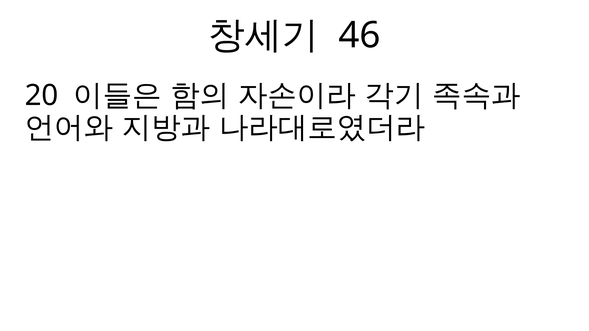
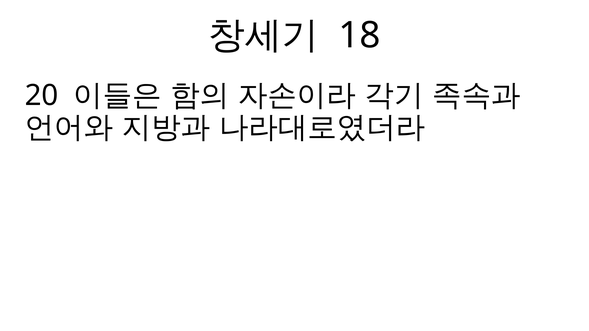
46: 46 -> 18
